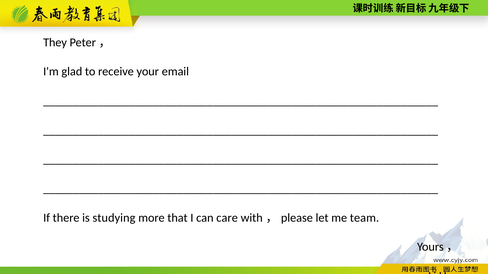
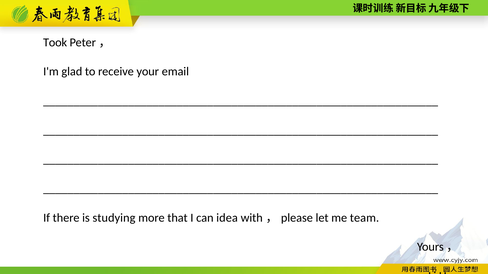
They: They -> Took
care: care -> idea
